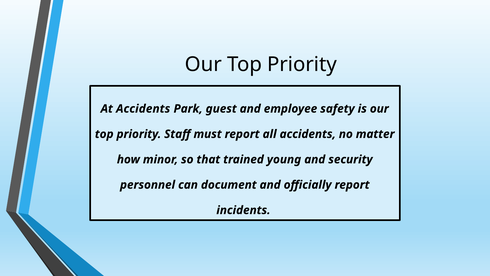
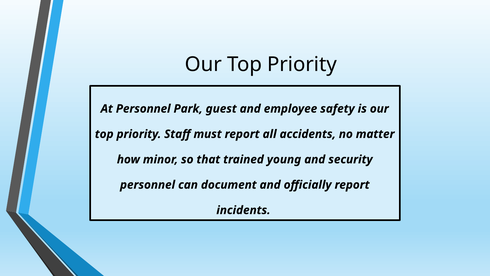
At Accidents: Accidents -> Personnel
